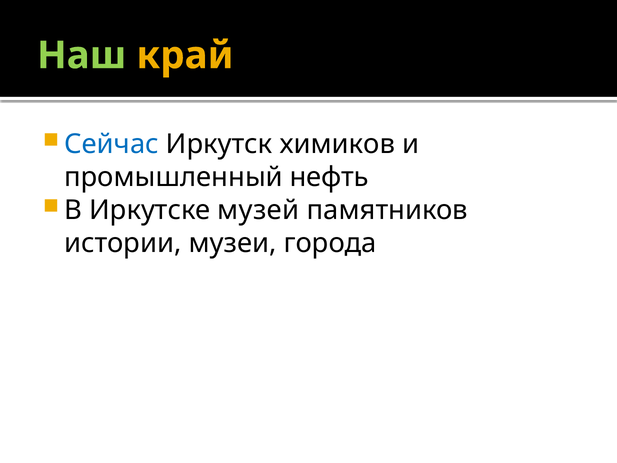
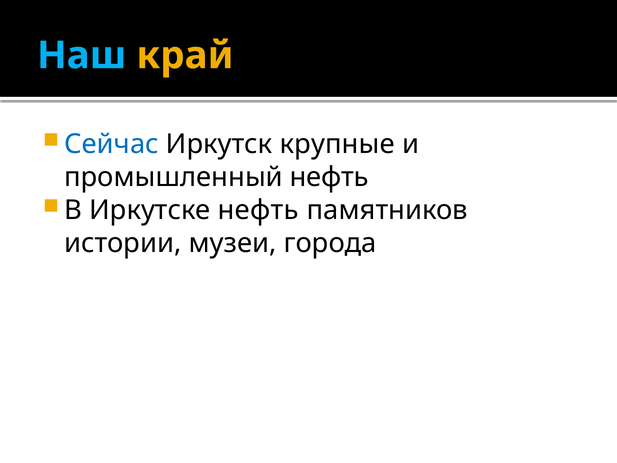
Наш colour: light green -> light blue
химиков: химиков -> крупные
Иркутске музей: музей -> нефть
